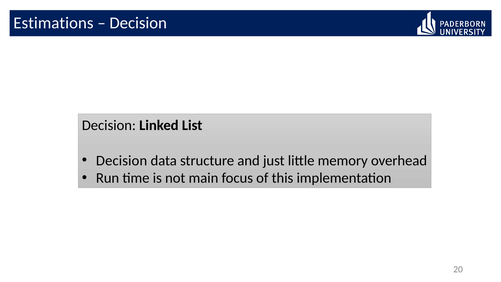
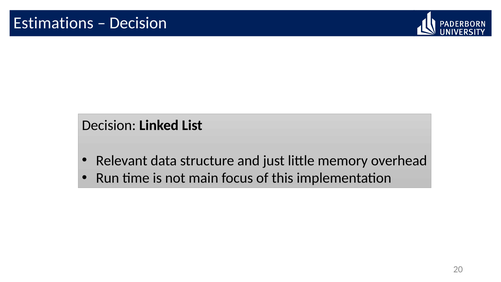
Decision at (122, 160): Decision -> Relevant
